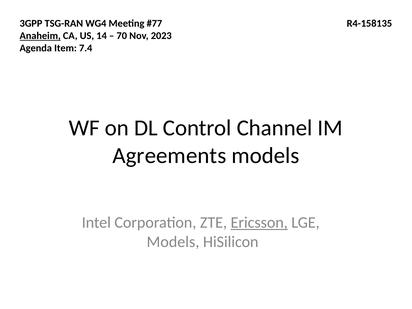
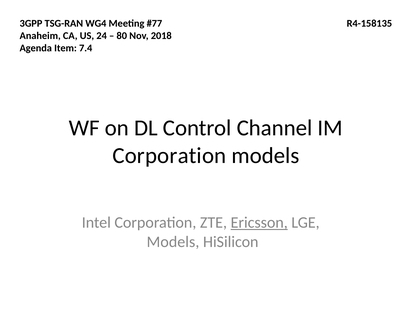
Anaheim underline: present -> none
14: 14 -> 24
70: 70 -> 80
2023: 2023 -> 2018
Agreements at (169, 156): Agreements -> Corporation
